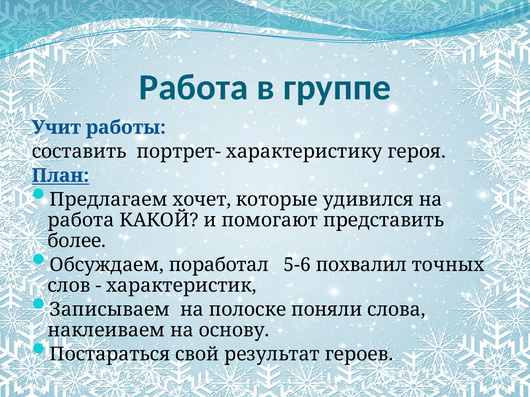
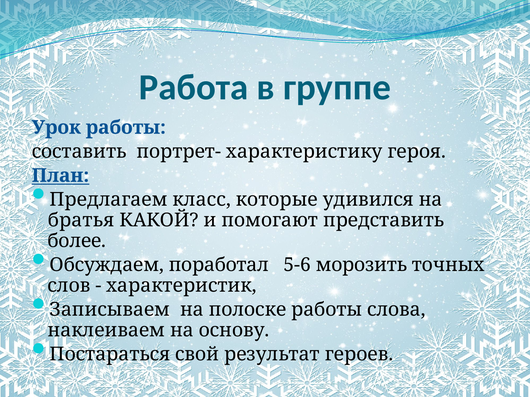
Учит: Учит -> Урок
хочет: хочет -> класс
работа at (81, 221): работа -> братья
похвалил: похвалил -> морозить
полоске поняли: поняли -> работы
